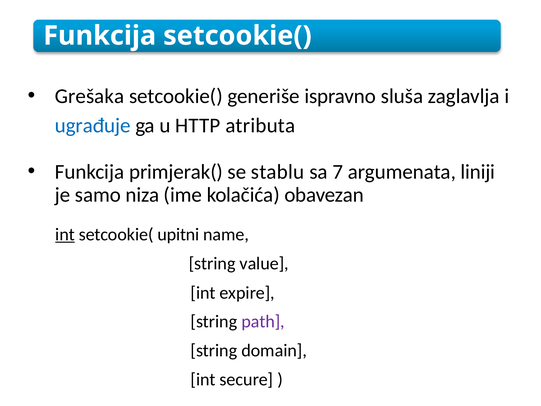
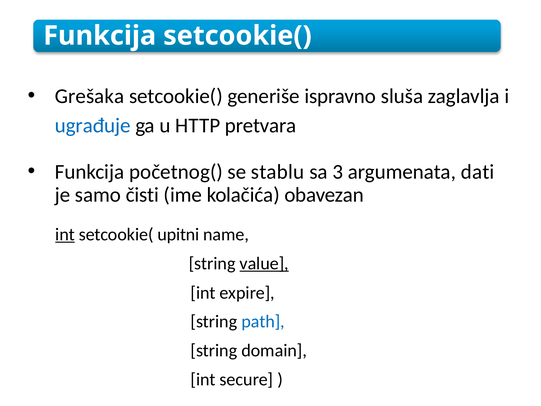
atributa: atributa -> pretvara
primjerak(: primjerak( -> početnog(
7: 7 -> 3
liniji: liniji -> dati
niza: niza -> čisti
value underline: none -> present
path colour: purple -> blue
